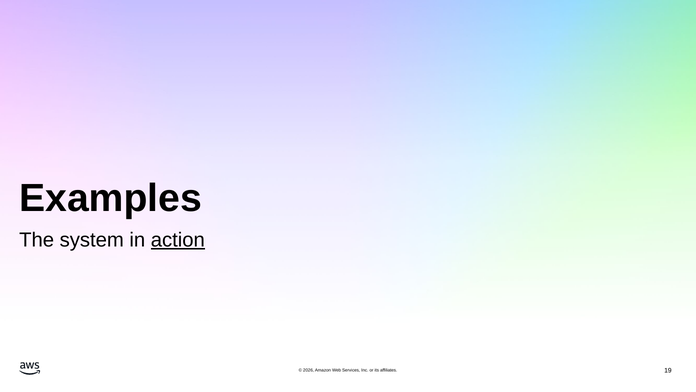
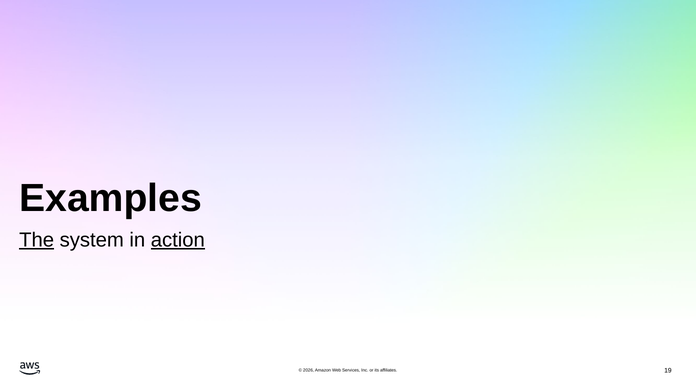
The underline: none -> present
